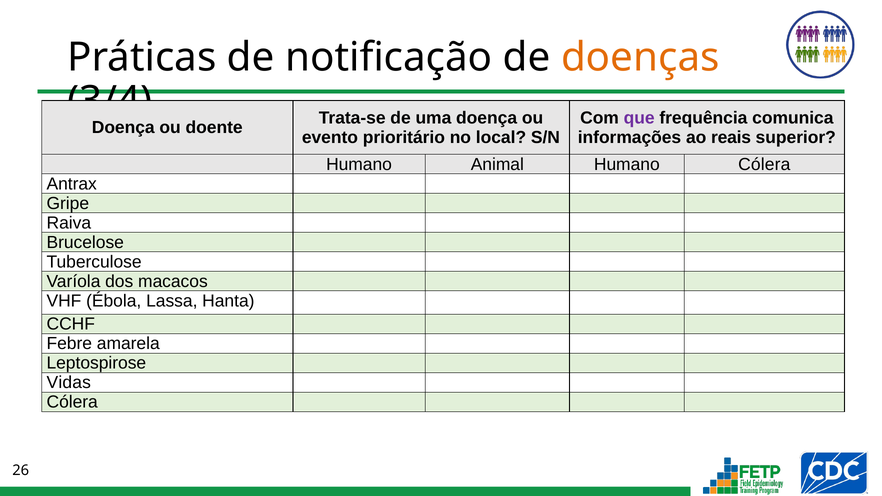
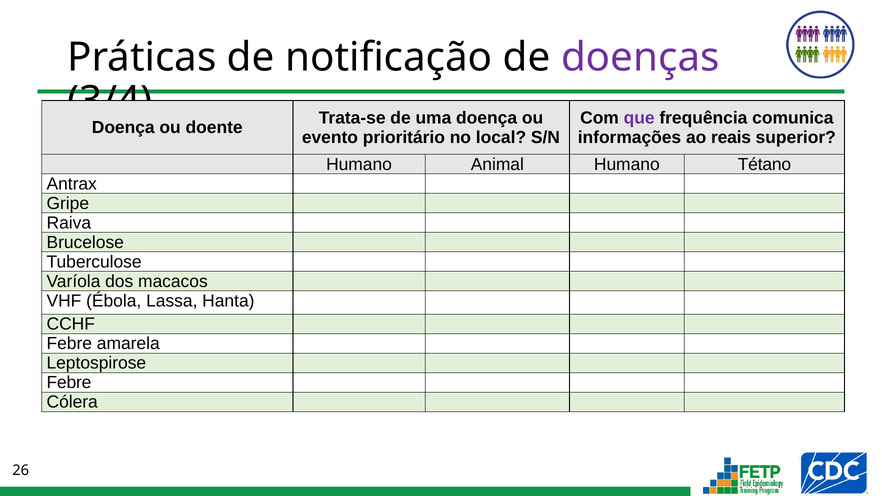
doenças colour: orange -> purple
Humano Cólera: Cólera -> Tétano
Vidas at (69, 383): Vidas -> Febre
